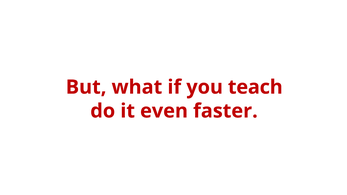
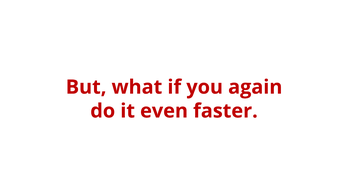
teach: teach -> again
